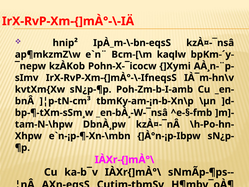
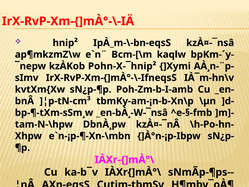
Pohn-X-¯icocw: Pohn-X-¯icocw -> Pohn-X-¯hnip²
